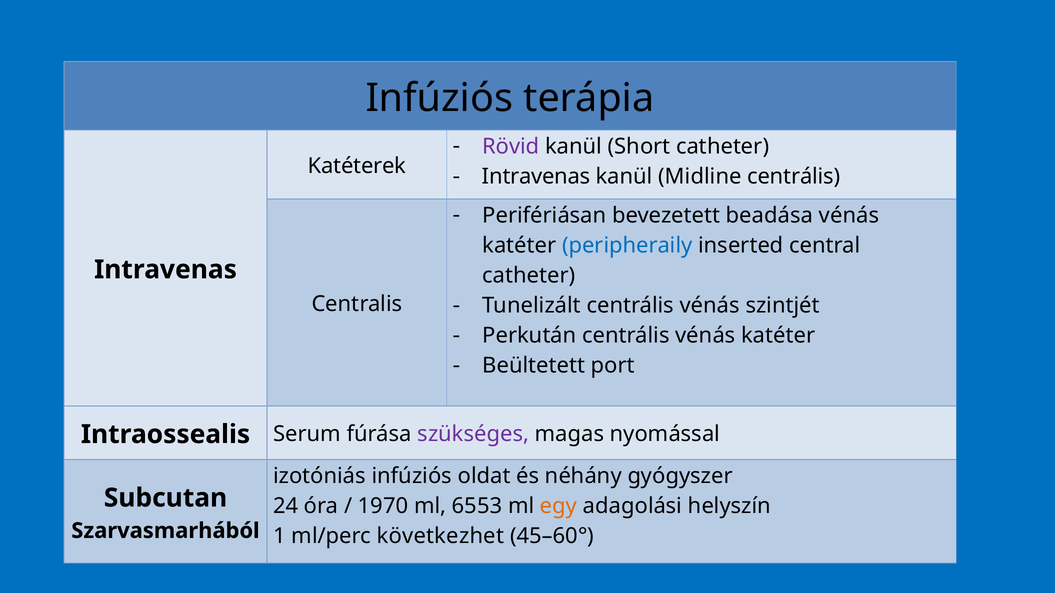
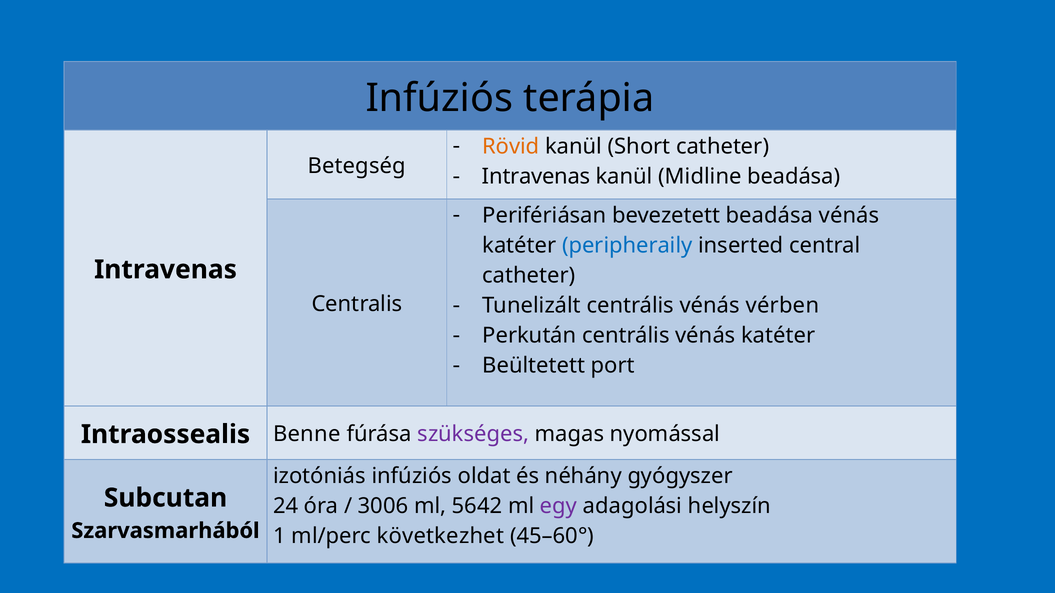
Rövid colour: purple -> orange
Katéterek: Katéterek -> Betegség
Midline centrális: centrális -> beadása
szintjét: szintjét -> vérben
Serum: Serum -> Benne
1970: 1970 -> 3006
6553: 6553 -> 5642
egy colour: orange -> purple
